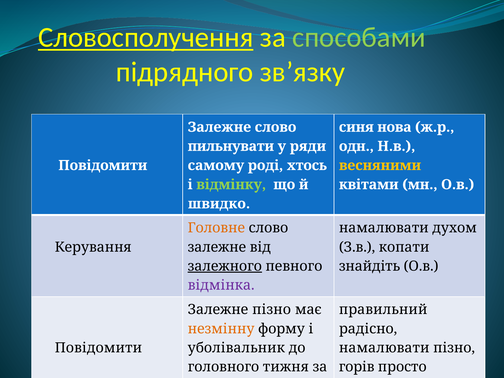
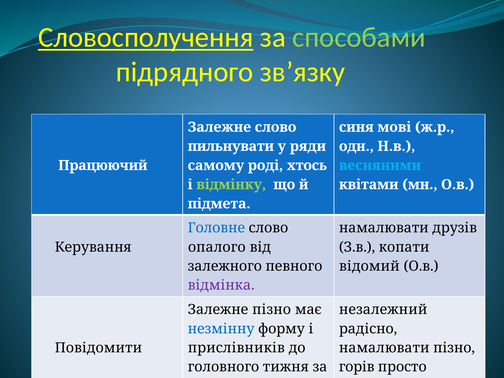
нова: нова -> мові
Повідомити at (103, 165): Повідомити -> Працюючий
весняними colour: yellow -> light blue
швидко: швидко -> підмета
Головне colour: orange -> blue
духом: духом -> друзів
залежне at (217, 247): залежне -> опалого
залежного underline: present -> none
знайдіть: знайдіть -> відомий
правильний: правильний -> незалежний
незмінну colour: orange -> blue
уболівальник: уболівальник -> прислівників
